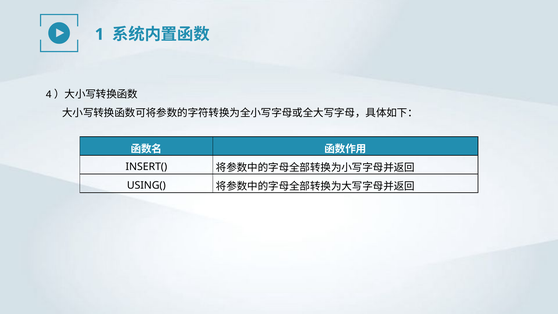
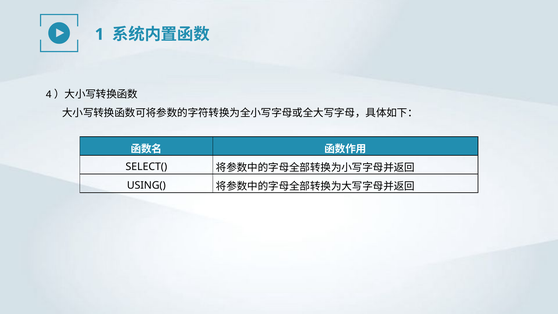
INSERT(: INSERT( -> SELECT(
